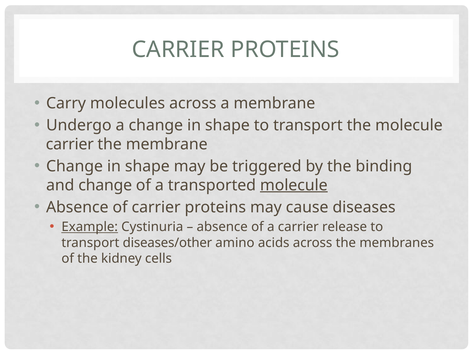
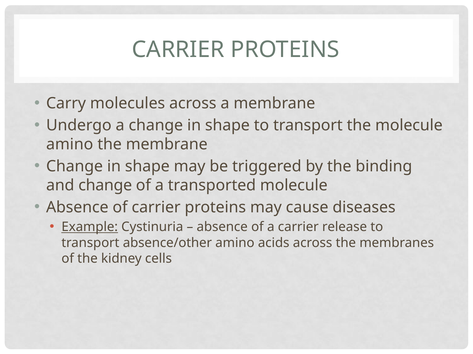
carrier at (70, 145): carrier -> amino
molecule at (294, 186) underline: present -> none
diseases/other: diseases/other -> absence/other
